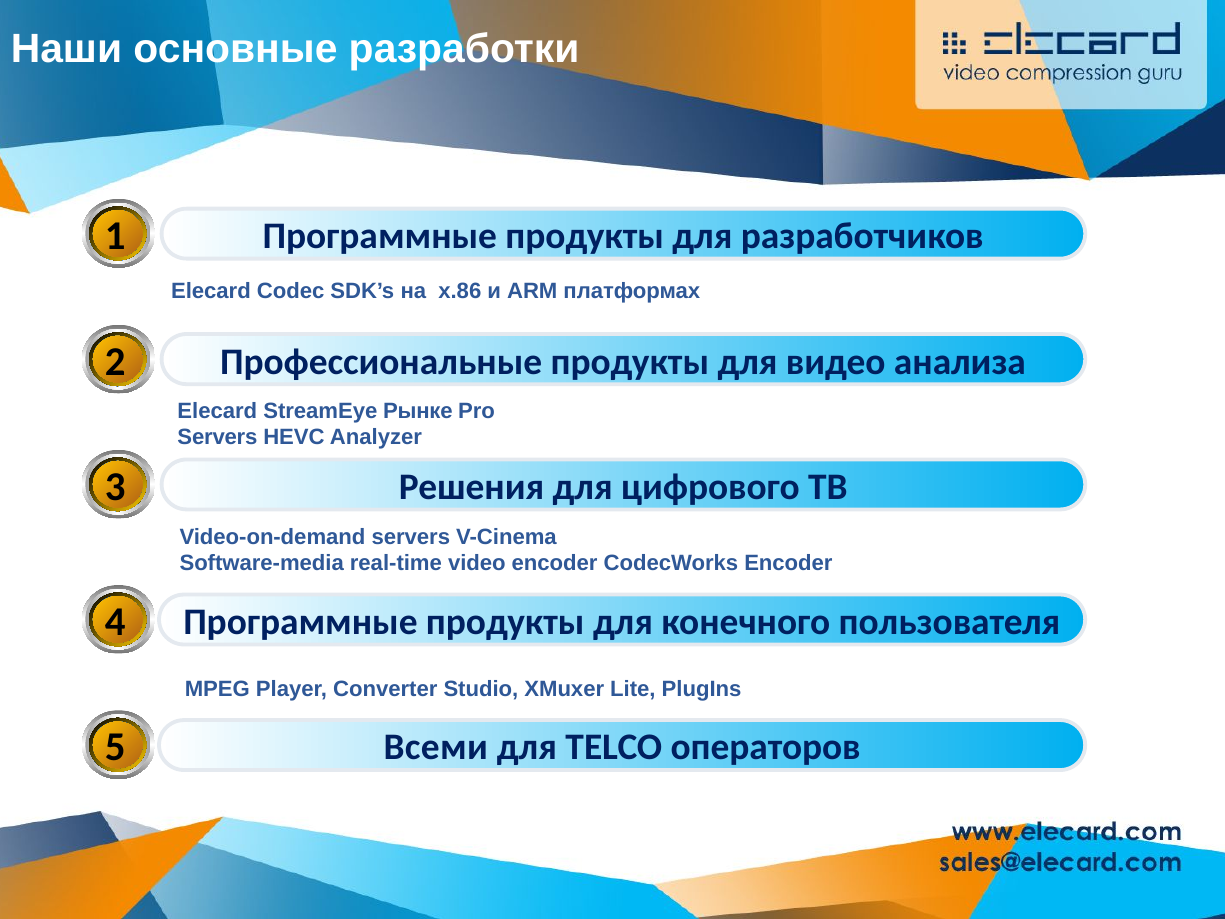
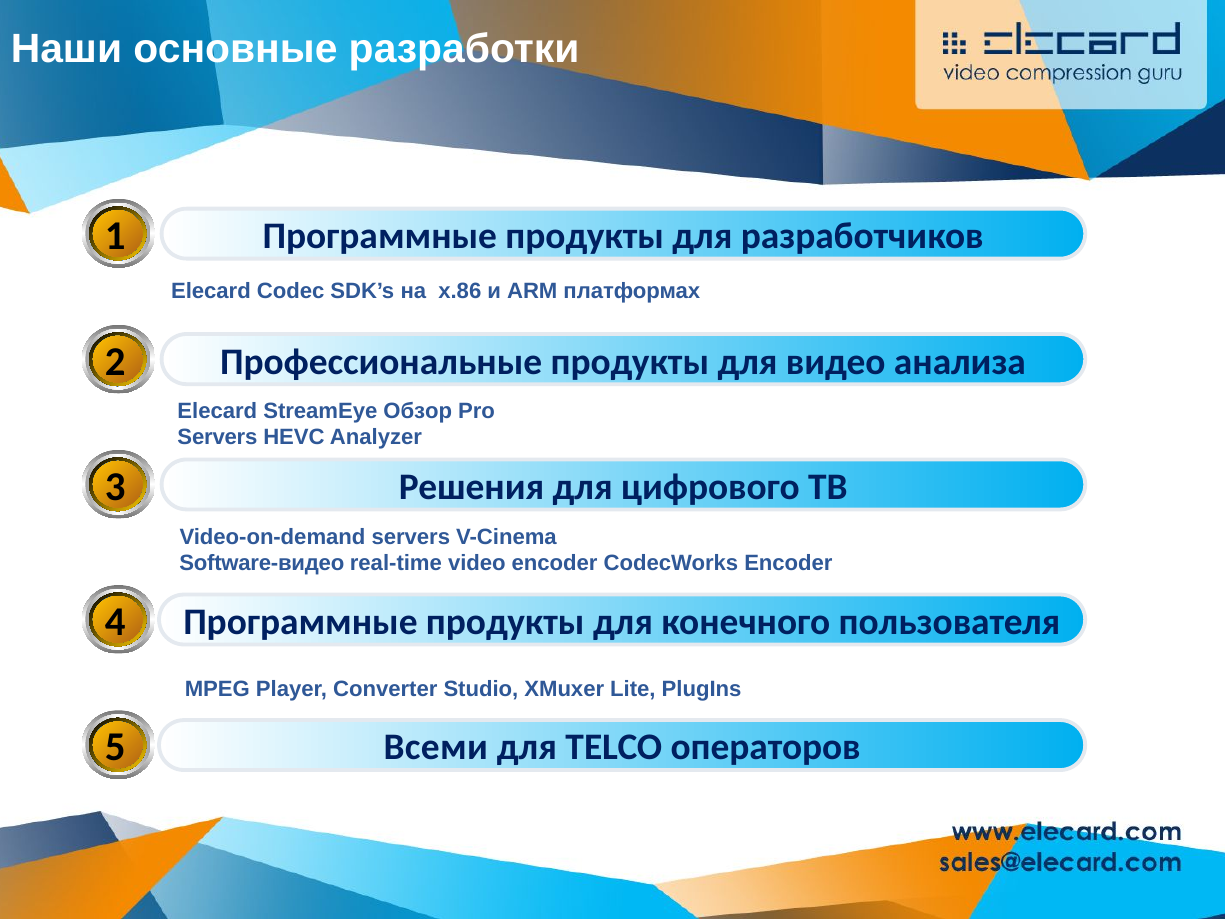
Рынке: Рынке -> Обзор
Software-media: Software-media -> Software-видео
